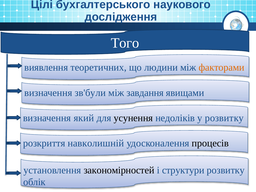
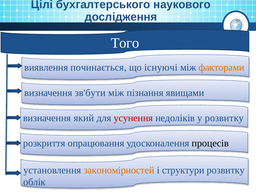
теоретичних: теоретичних -> починається
людини: людини -> існуючі
зв'були: зв'були -> зв'бути
завдання: завдання -> пізнання
усунення colour: black -> red
навколишній: навколишній -> опрацювання
закономірностей colour: black -> orange
